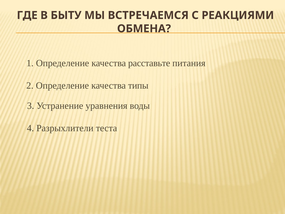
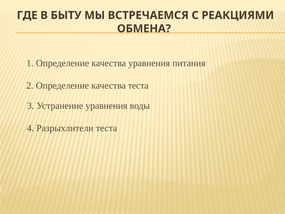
качества расставьте: расставьте -> уравнения
качества типы: типы -> теста
